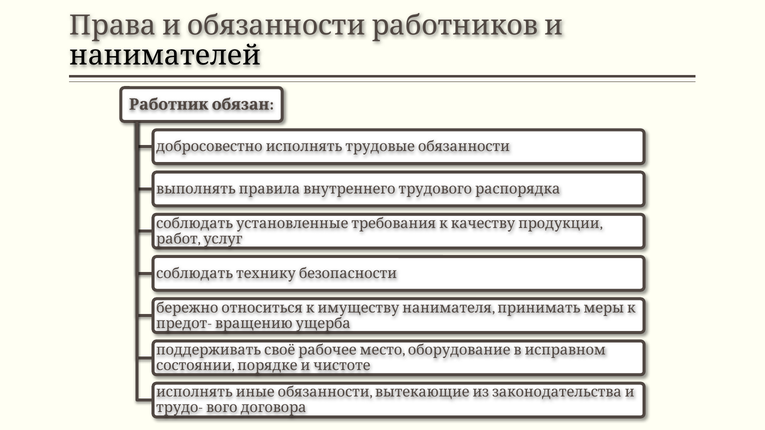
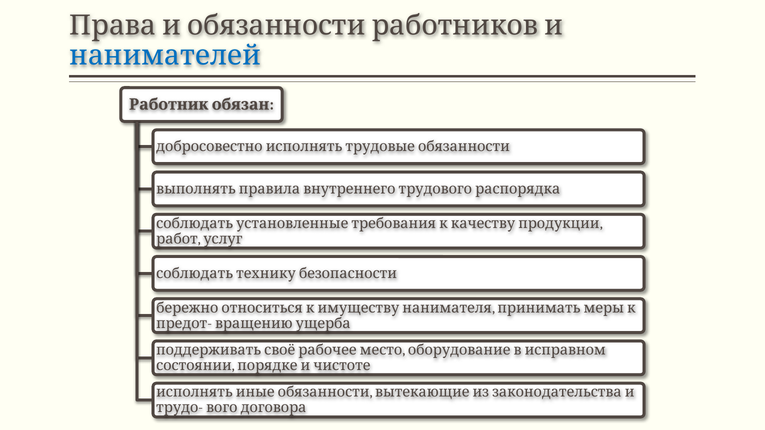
нанимателей colour: black -> blue
